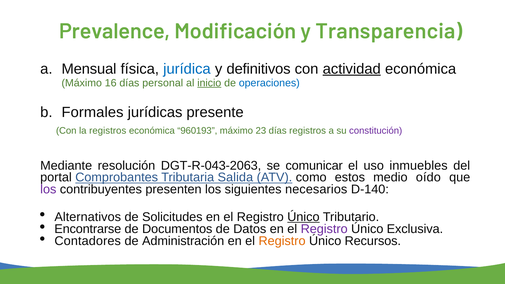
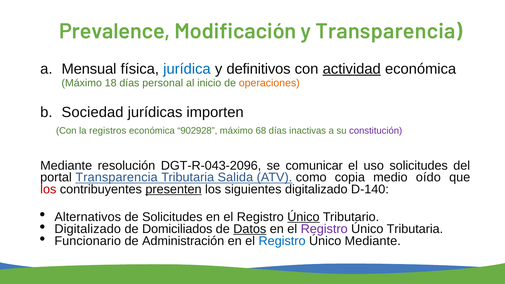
16: 16 -> 18
inicio underline: present -> none
operaciones colour: blue -> orange
Formales: Formales -> Sociedad
presente: presente -> importen
960193: 960193 -> 902928
23: 23 -> 68
días registros: registros -> inactivas
DGT-R-043-2063: DGT-R-043-2063 -> DGT-R-043-2096
uso inmuebles: inmuebles -> solicitudes
portal Comprobantes: Comprobantes -> Transparencia
estos: estos -> copia
los at (48, 189) colour: purple -> red
presenten underline: none -> present
siguientes necesarios: necesarios -> digitalizado
Encontrarse at (88, 229): Encontrarse -> Digitalizado
Documentos: Documentos -> Domiciliados
Datos underline: none -> present
Único Exclusiva: Exclusiva -> Tributaria
Contadores: Contadores -> Funcionario
Registro at (282, 241) colour: orange -> blue
Único Recursos: Recursos -> Mediante
